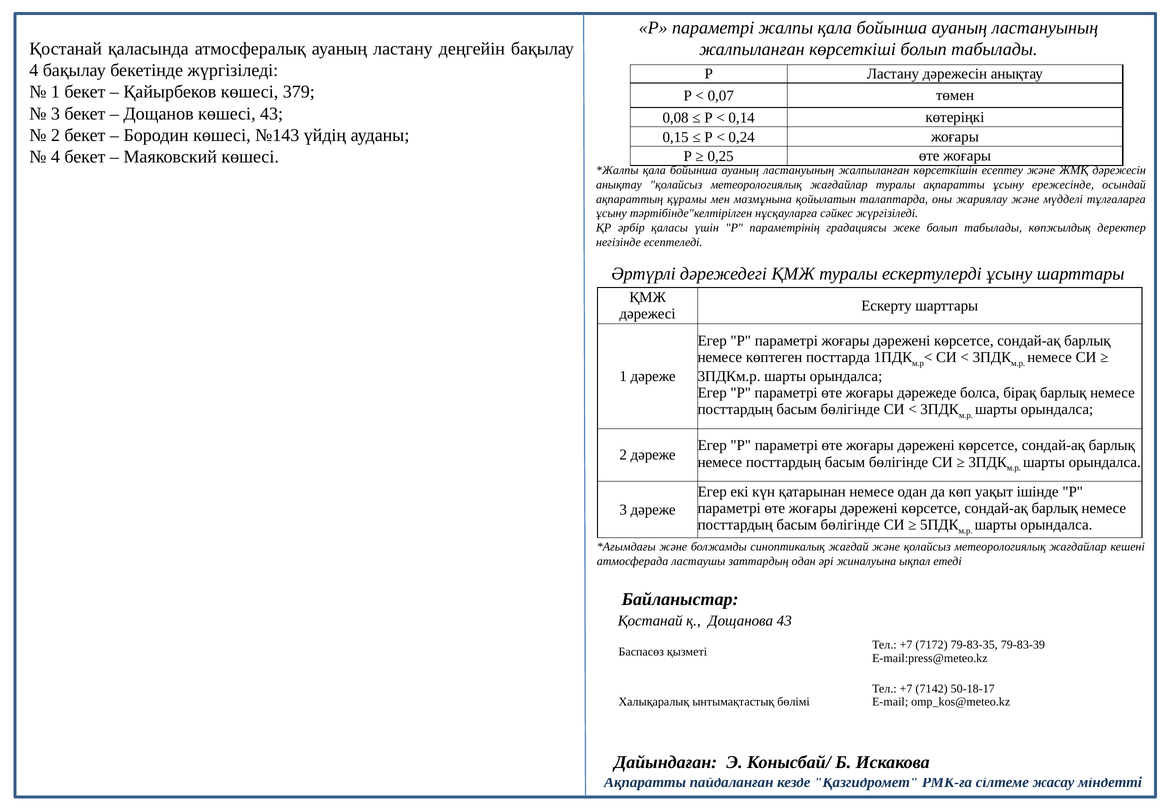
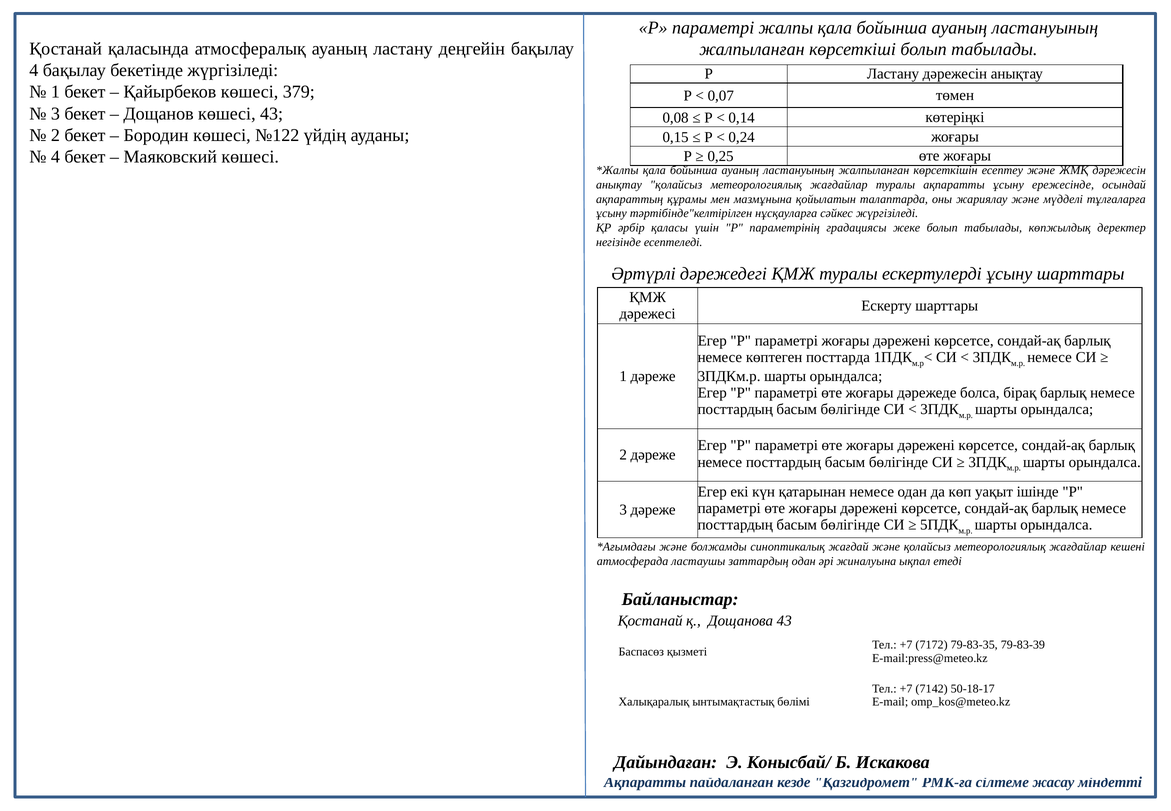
№143: №143 -> №122
